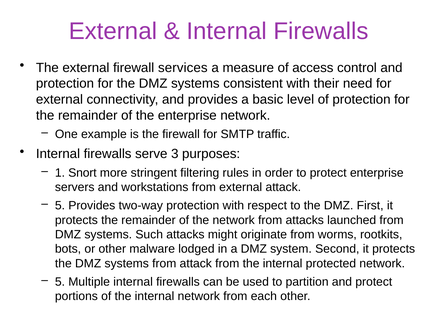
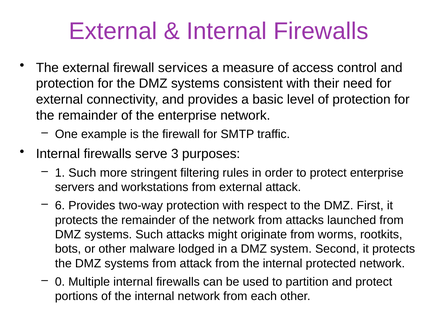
1 Snort: Snort -> Such
5 at (60, 206): 5 -> 6
5 at (60, 282): 5 -> 0
